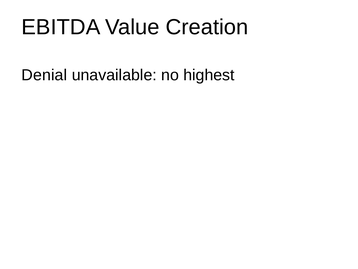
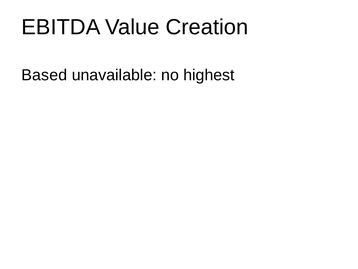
Denial: Denial -> Based
